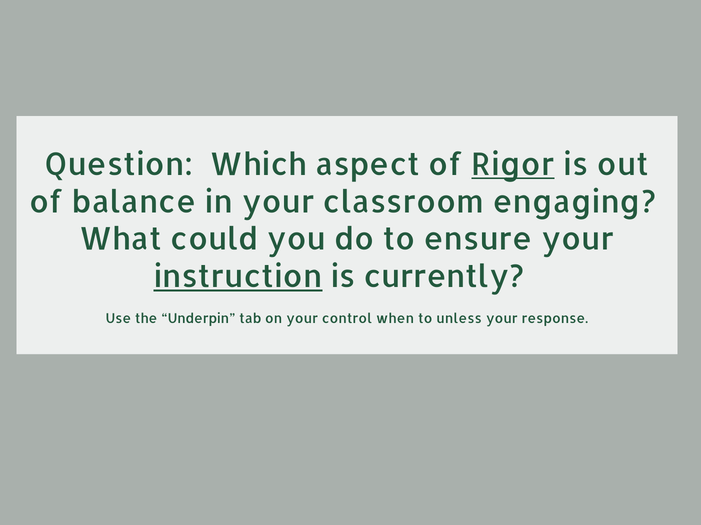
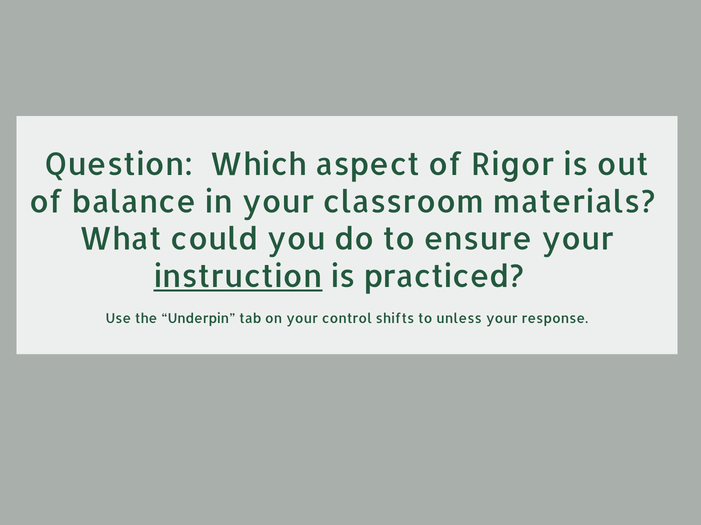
Rigor underline: present -> none
engaging: engaging -> materials
currently: currently -> practiced
when: when -> shifts
